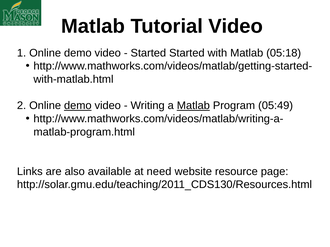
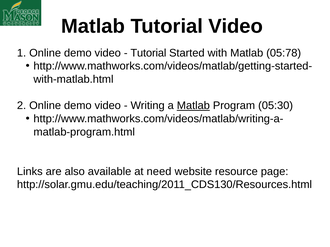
Started at (148, 53): Started -> Tutorial
05:18: 05:18 -> 05:78
demo at (78, 106) underline: present -> none
05:49: 05:49 -> 05:30
